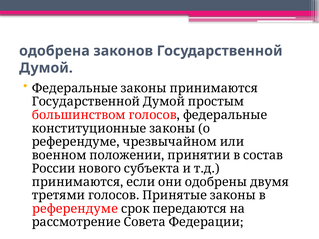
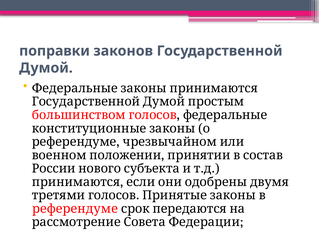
одобрена: одобрена -> поправки
